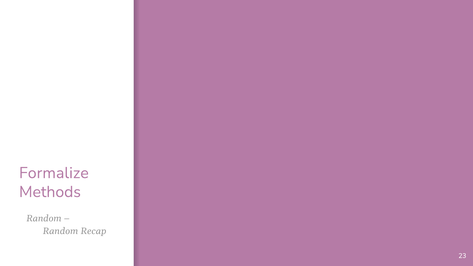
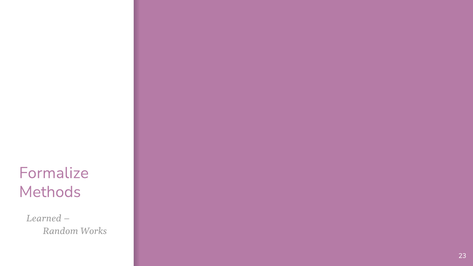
Random at (44, 219): Random -> Learned
Recap: Recap -> Works
